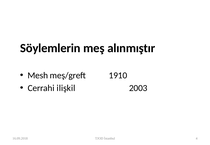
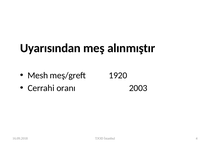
Söylemlerin: Söylemlerin -> Uyarısından
1910: 1910 -> 1920
ilişkil: ilişkil -> oranı
